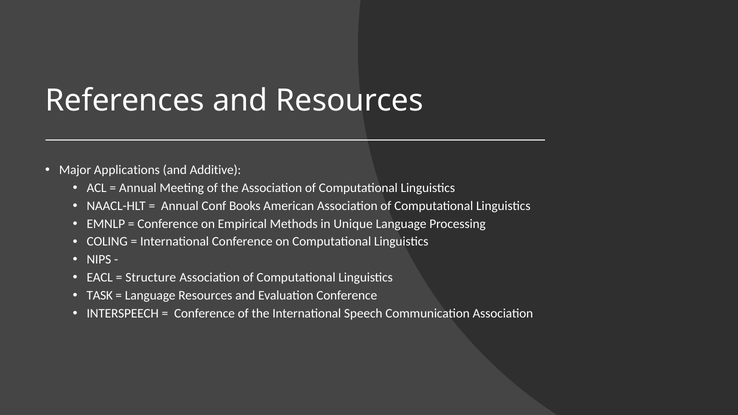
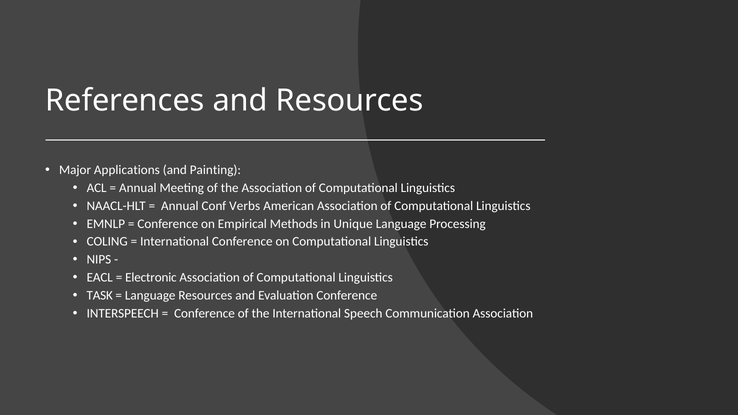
Additive: Additive -> Painting
Books: Books -> Verbs
Structure: Structure -> Electronic
